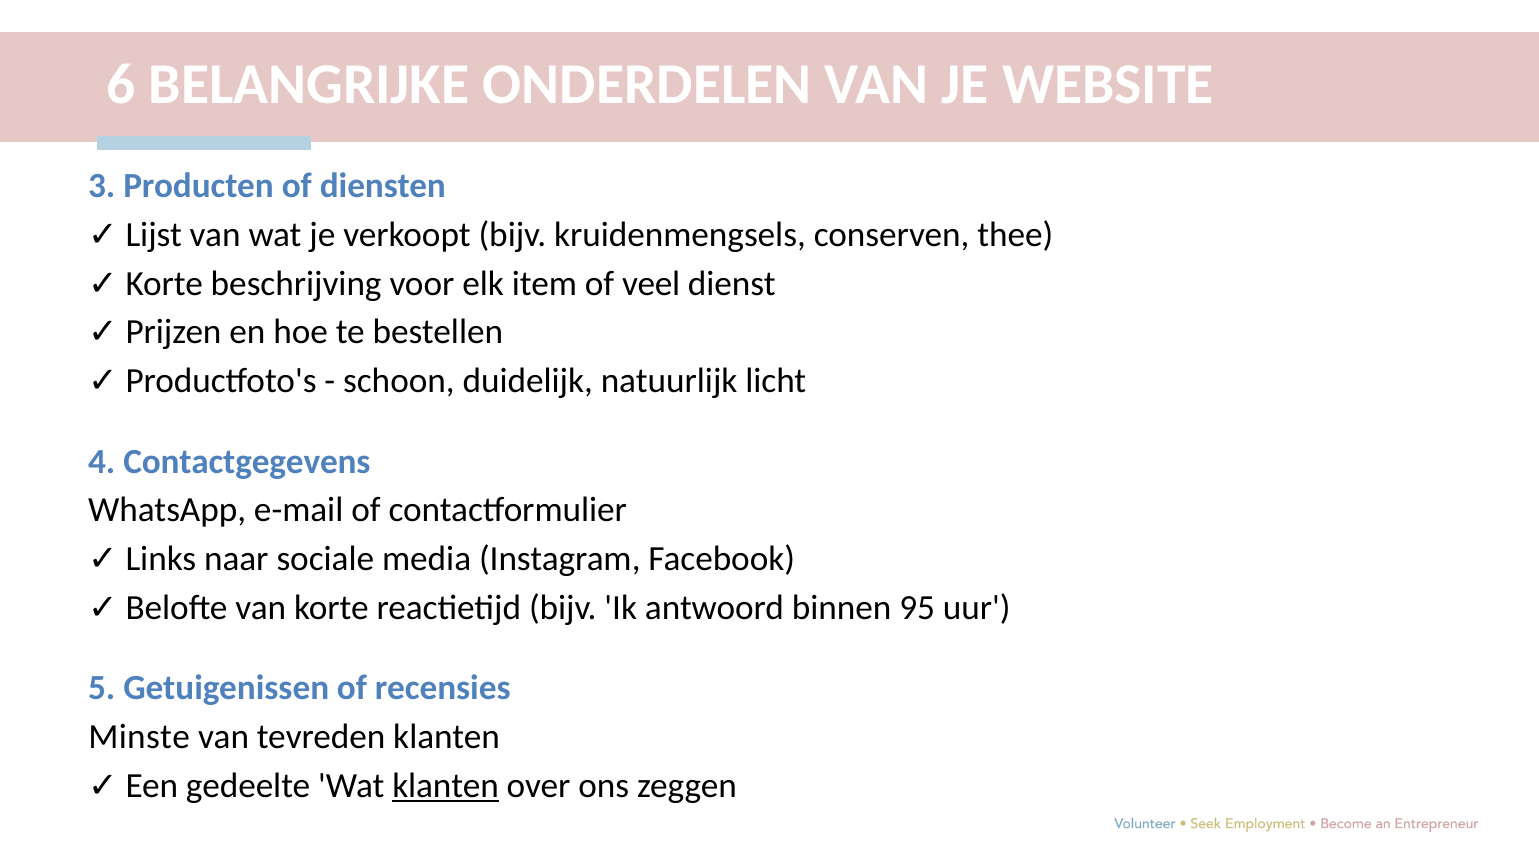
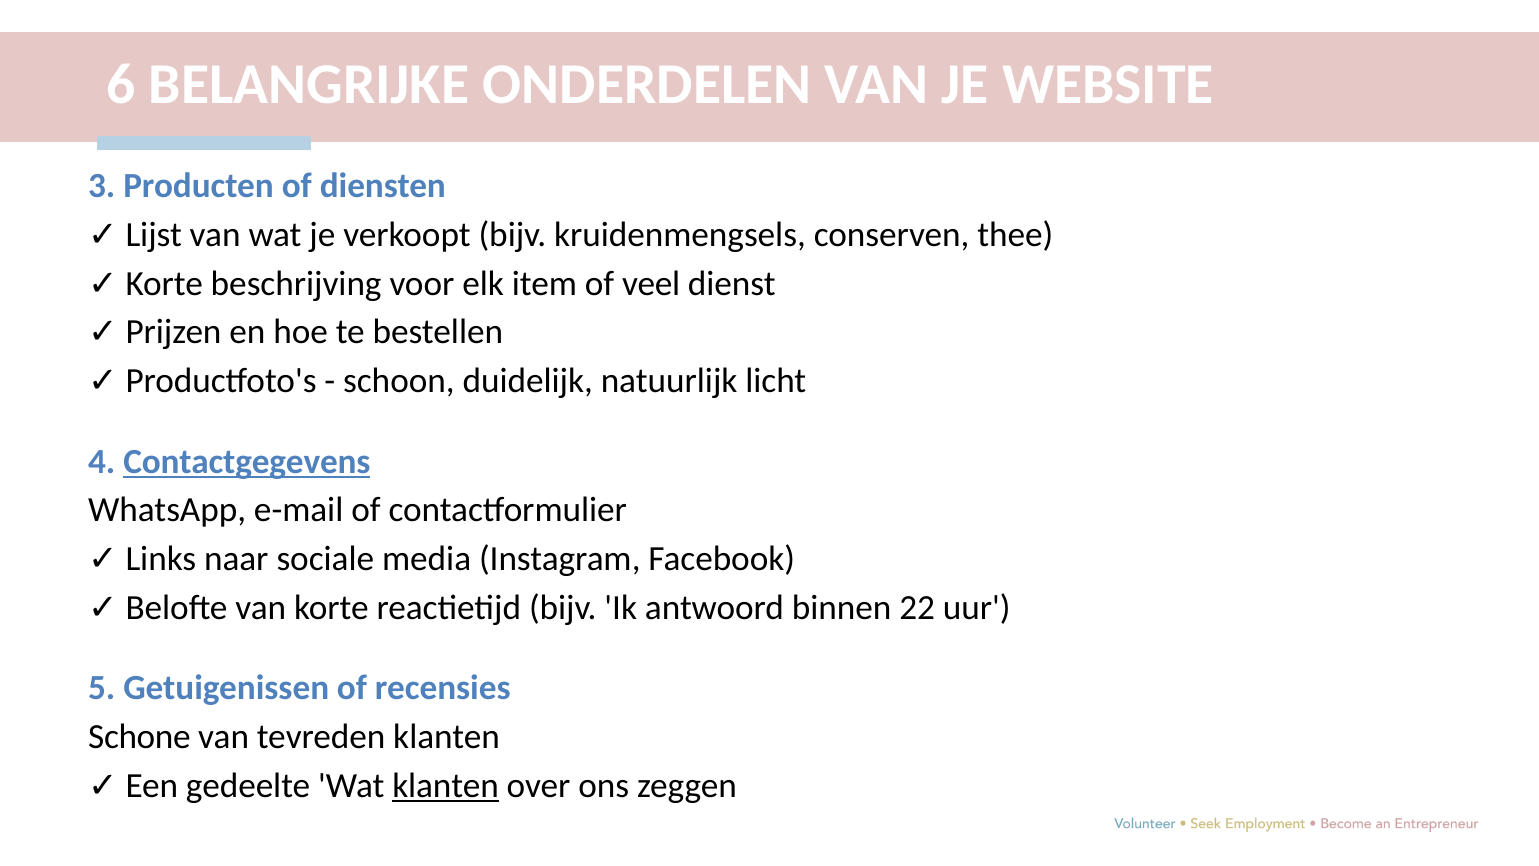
Contactgegevens underline: none -> present
95: 95 -> 22
Minste: Minste -> Schone
